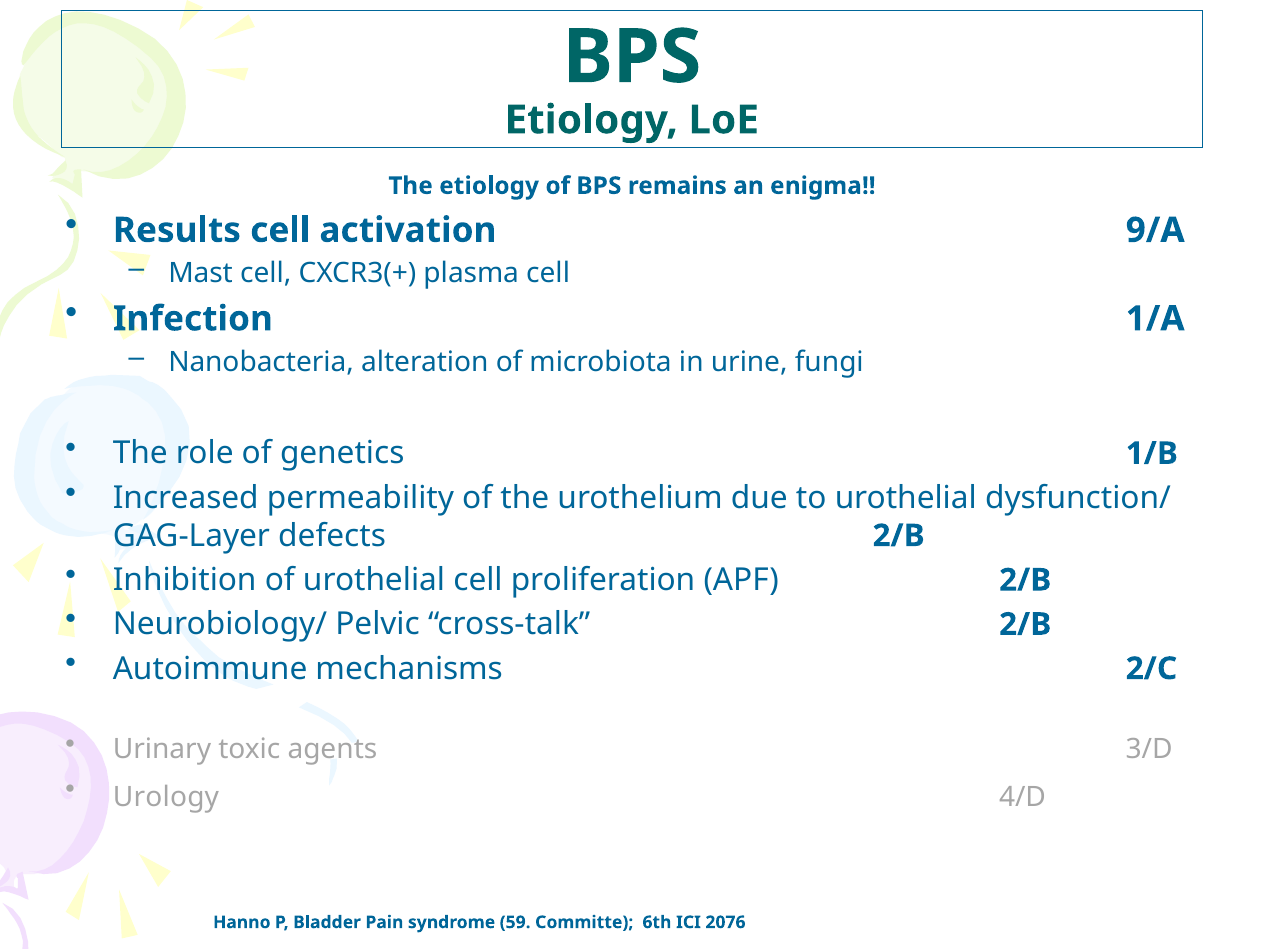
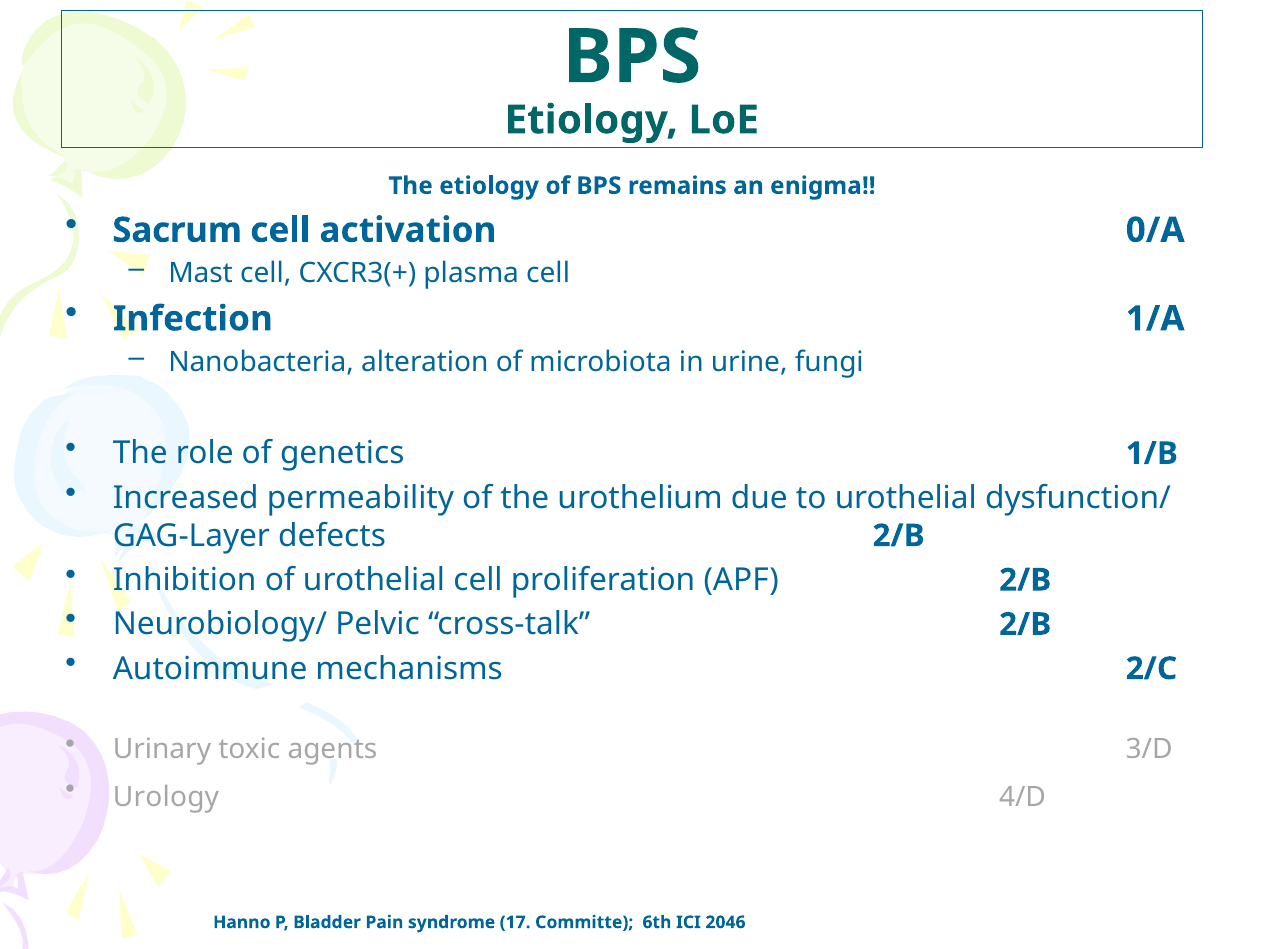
Results: Results -> Sacrum
9/A: 9/A -> 0/A
59: 59 -> 17
2076: 2076 -> 2046
